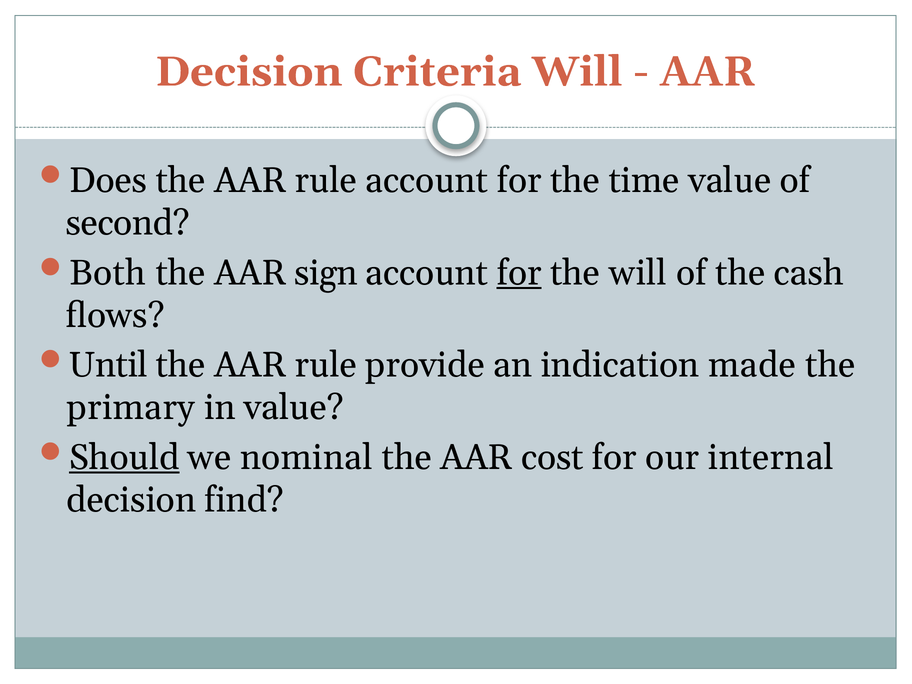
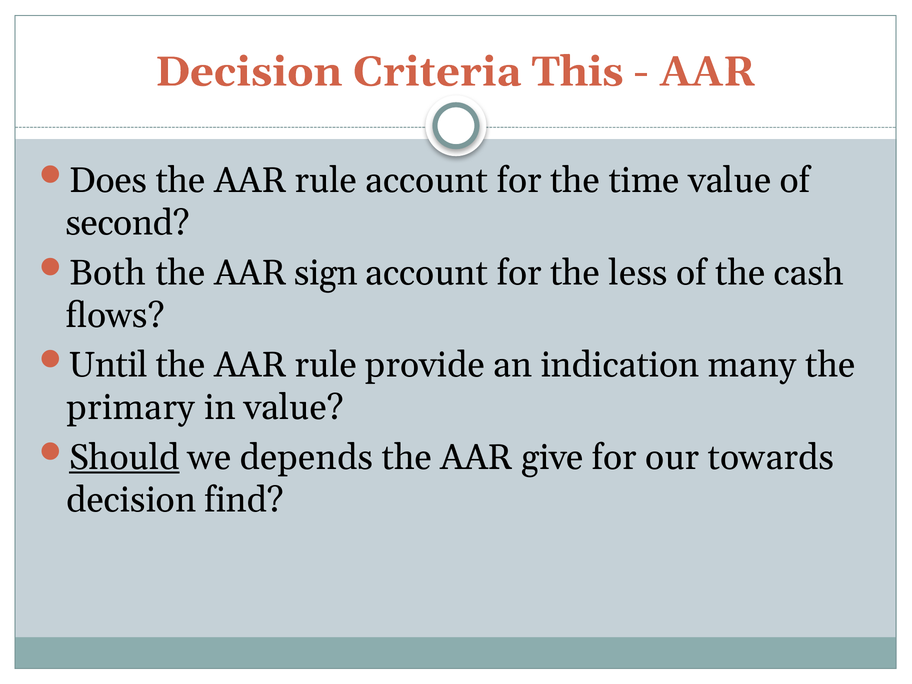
Criteria Will: Will -> This
for at (519, 273) underline: present -> none
the will: will -> less
made: made -> many
nominal: nominal -> depends
cost: cost -> give
internal: internal -> towards
